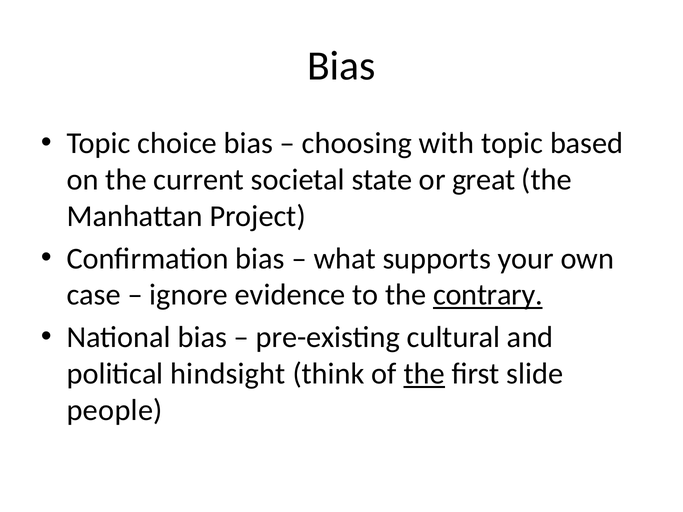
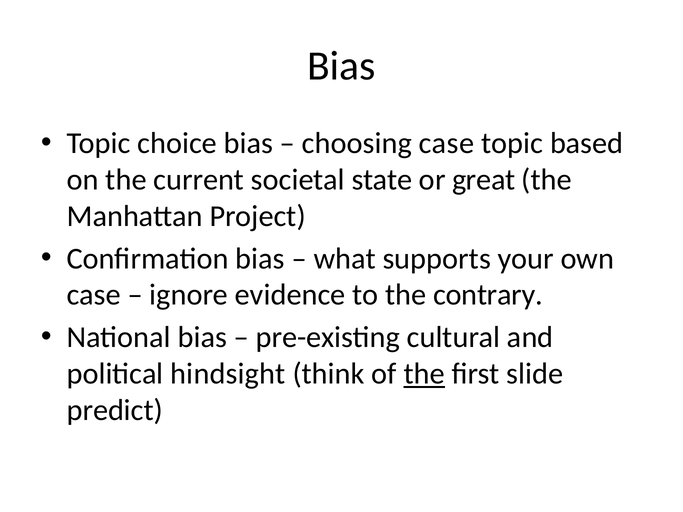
choosing with: with -> case
contrary underline: present -> none
people: people -> predict
